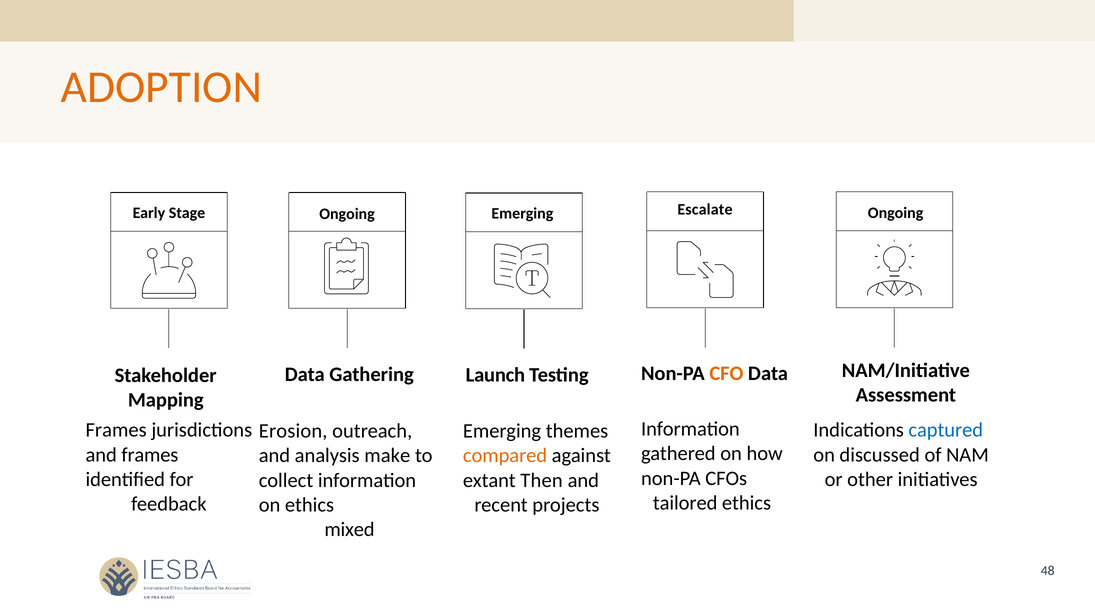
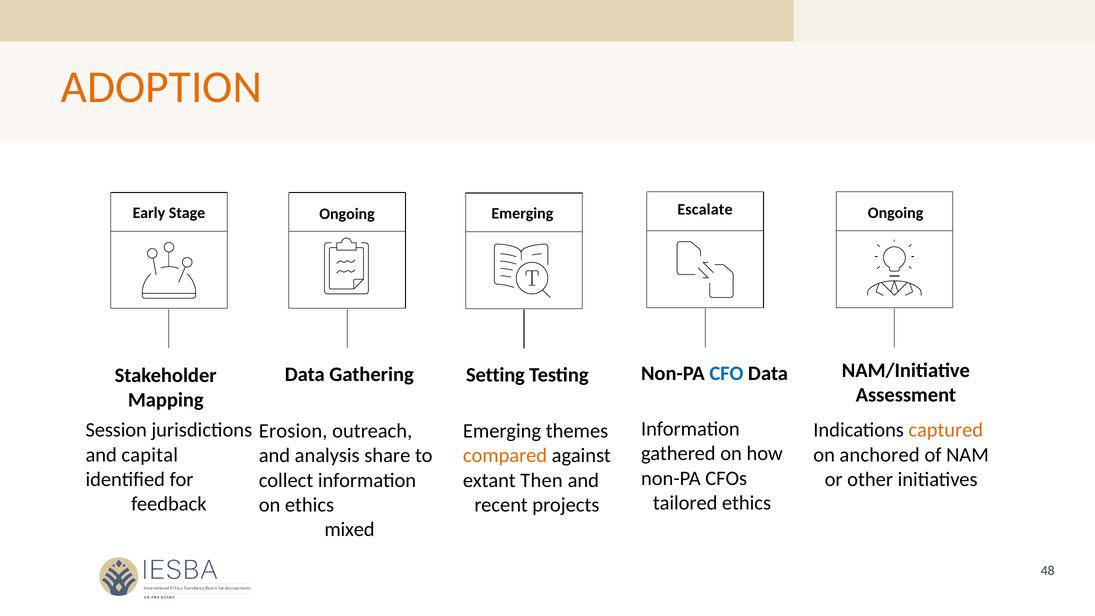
Launch: Launch -> Setting
CFO colour: orange -> blue
Frames at (116, 430): Frames -> Session
captured colour: blue -> orange
and frames: frames -> capital
discussed: discussed -> anchored
make: make -> share
